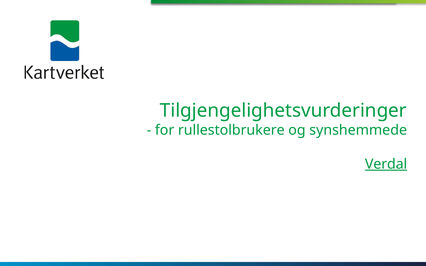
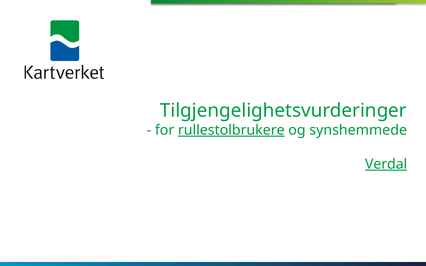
rullestolbrukere underline: none -> present
